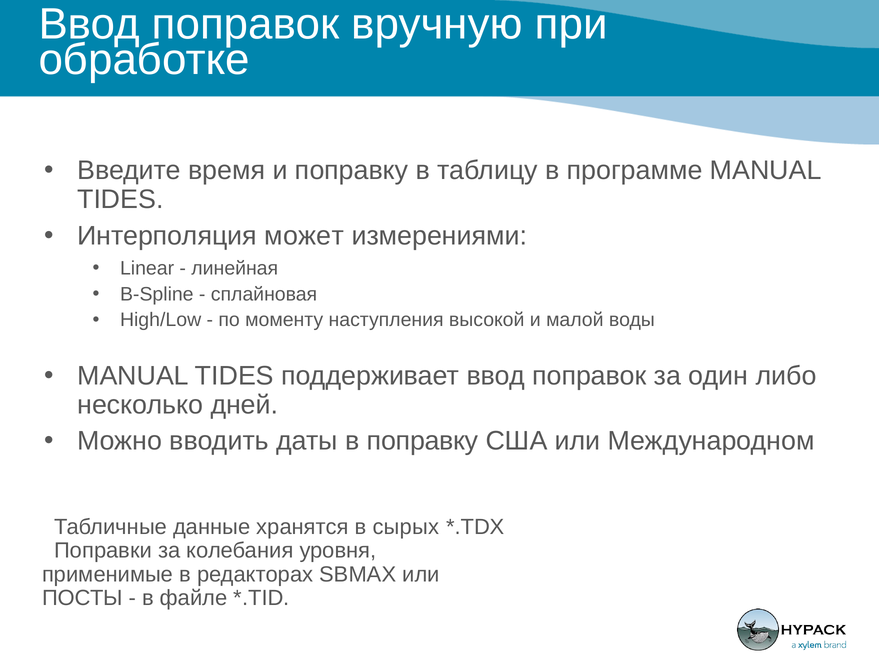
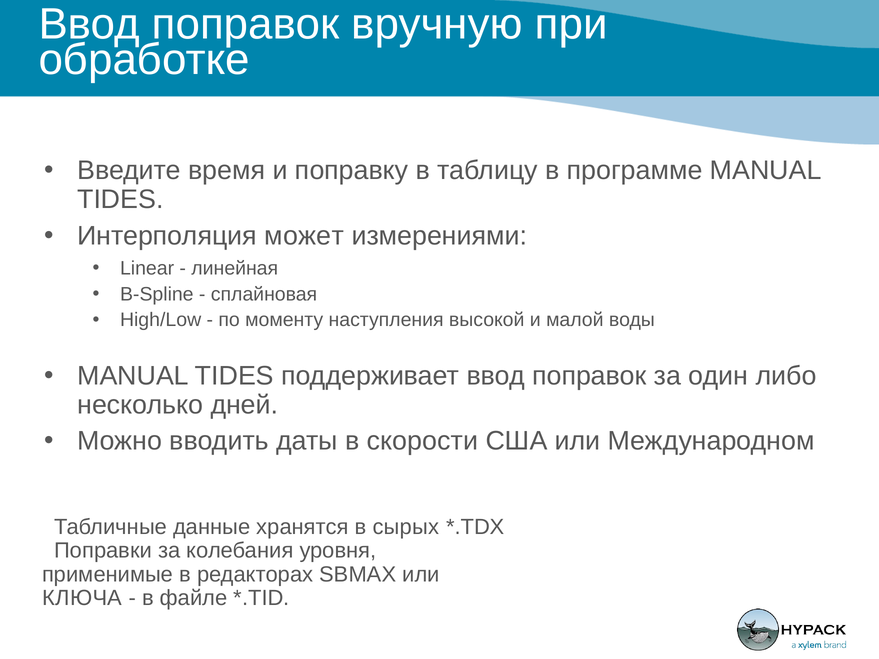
в поправку: поправку -> скорости
ПОСТЫ: ПОСТЫ -> КЛЮЧА
